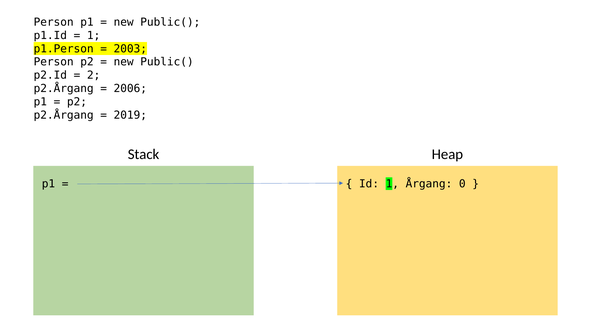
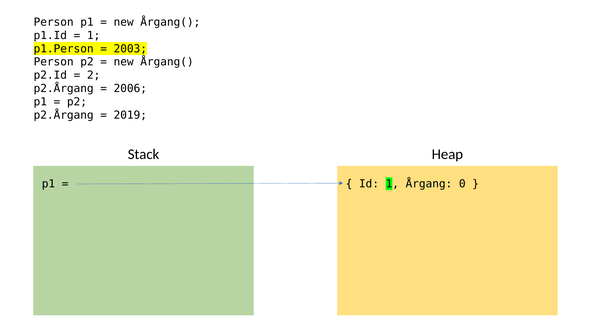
Public( at (170, 22): Public( -> Årgang(
Public( at (167, 62): Public( -> Årgang(
